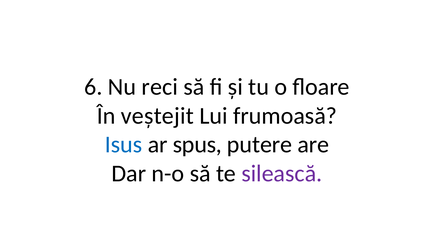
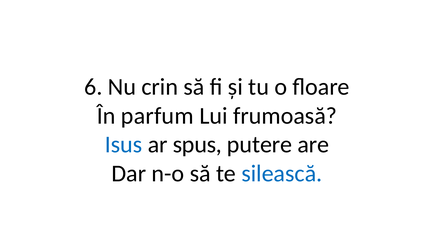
reci: reci -> crin
veștejit: veștejit -> parfum
silească colour: purple -> blue
